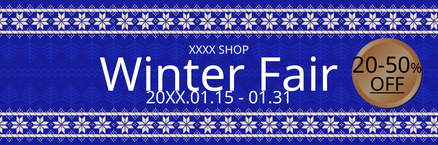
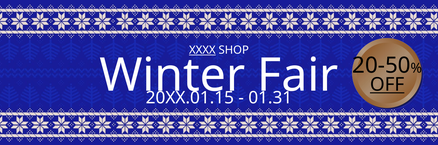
XXXX underline: none -> present
